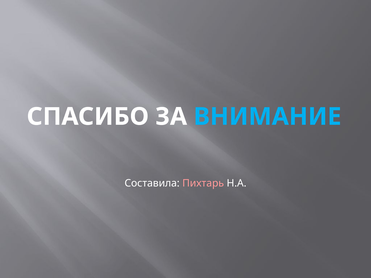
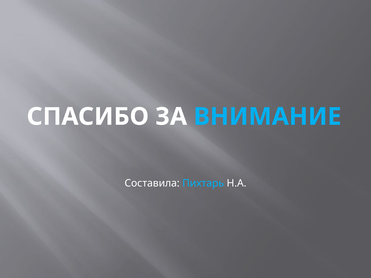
Пихтарь colour: pink -> light blue
